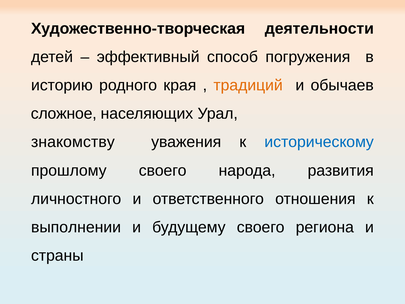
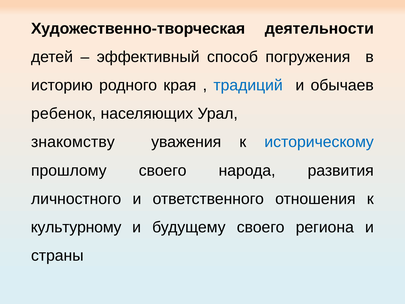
традиций colour: orange -> blue
сложное: сложное -> ребенок
выполнении: выполнении -> культурному
